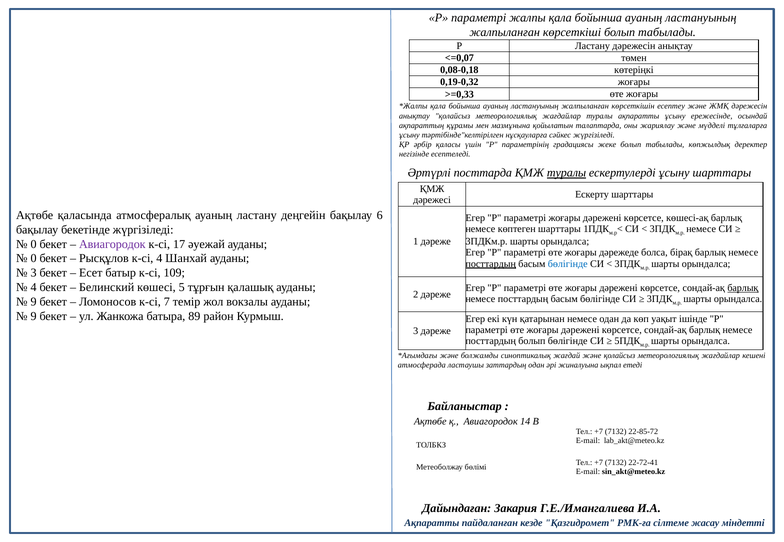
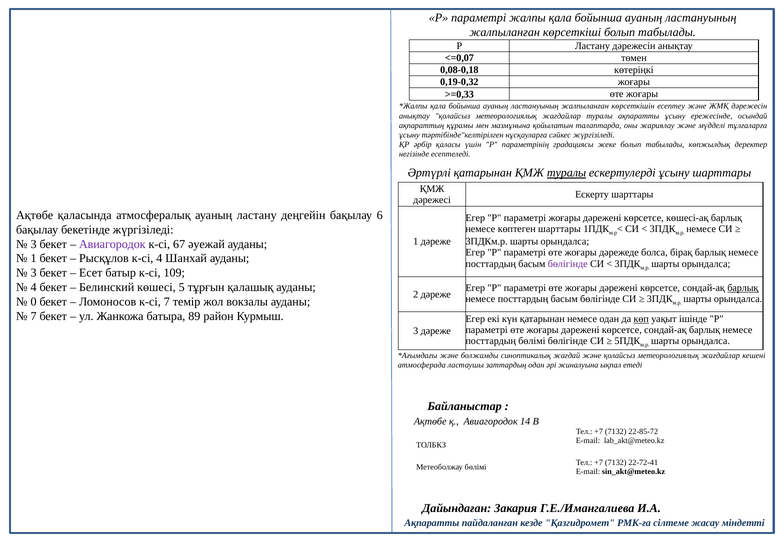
Әртүрлі посттарда: посттарда -> қатарынан
0 at (34, 244): 0 -> 3
17: 17 -> 67
0 at (34, 259): 0 -> 1
посттардың at (491, 264) underline: present -> none
бөлігінде at (568, 264) colour: blue -> purple
9 at (34, 302): 9 -> 0
9 at (34, 317): 9 -> 7
көп underline: none -> present
посттардың болып: болып -> бөлімі
